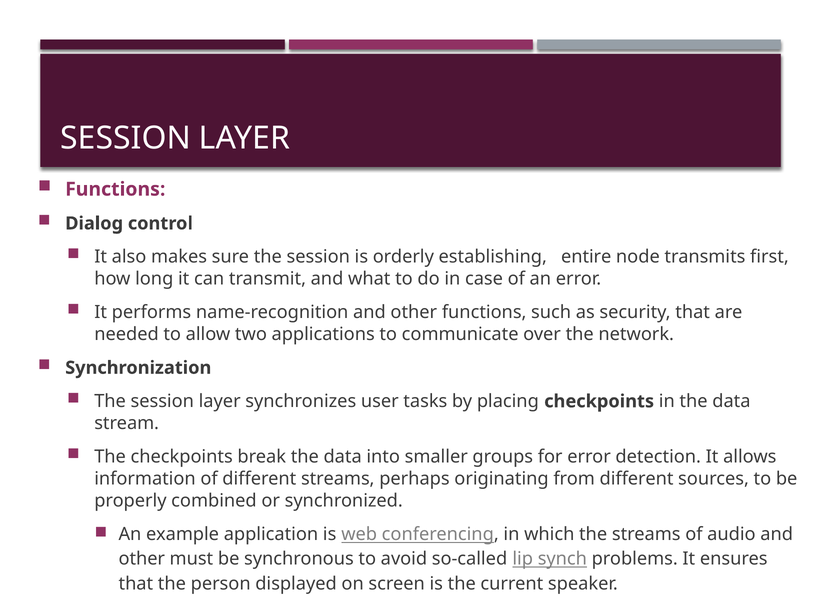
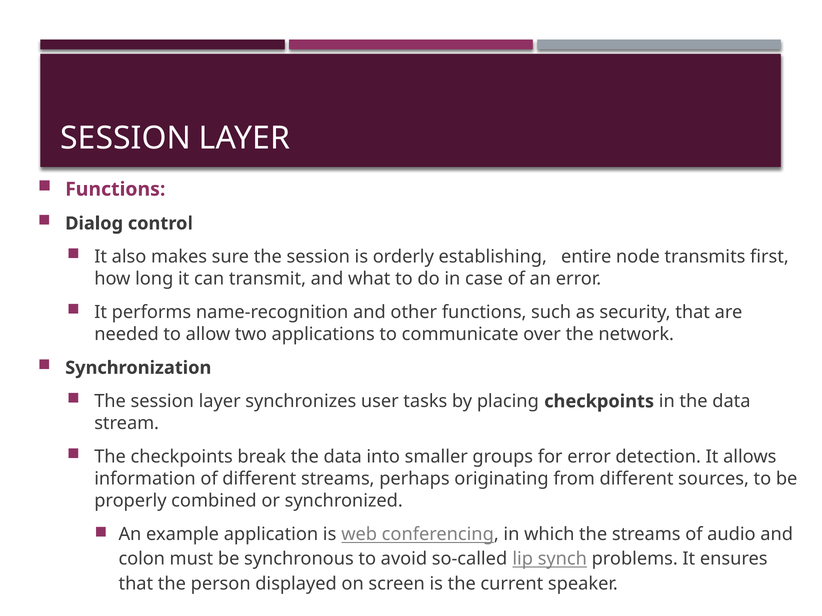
other at (142, 559): other -> colon
